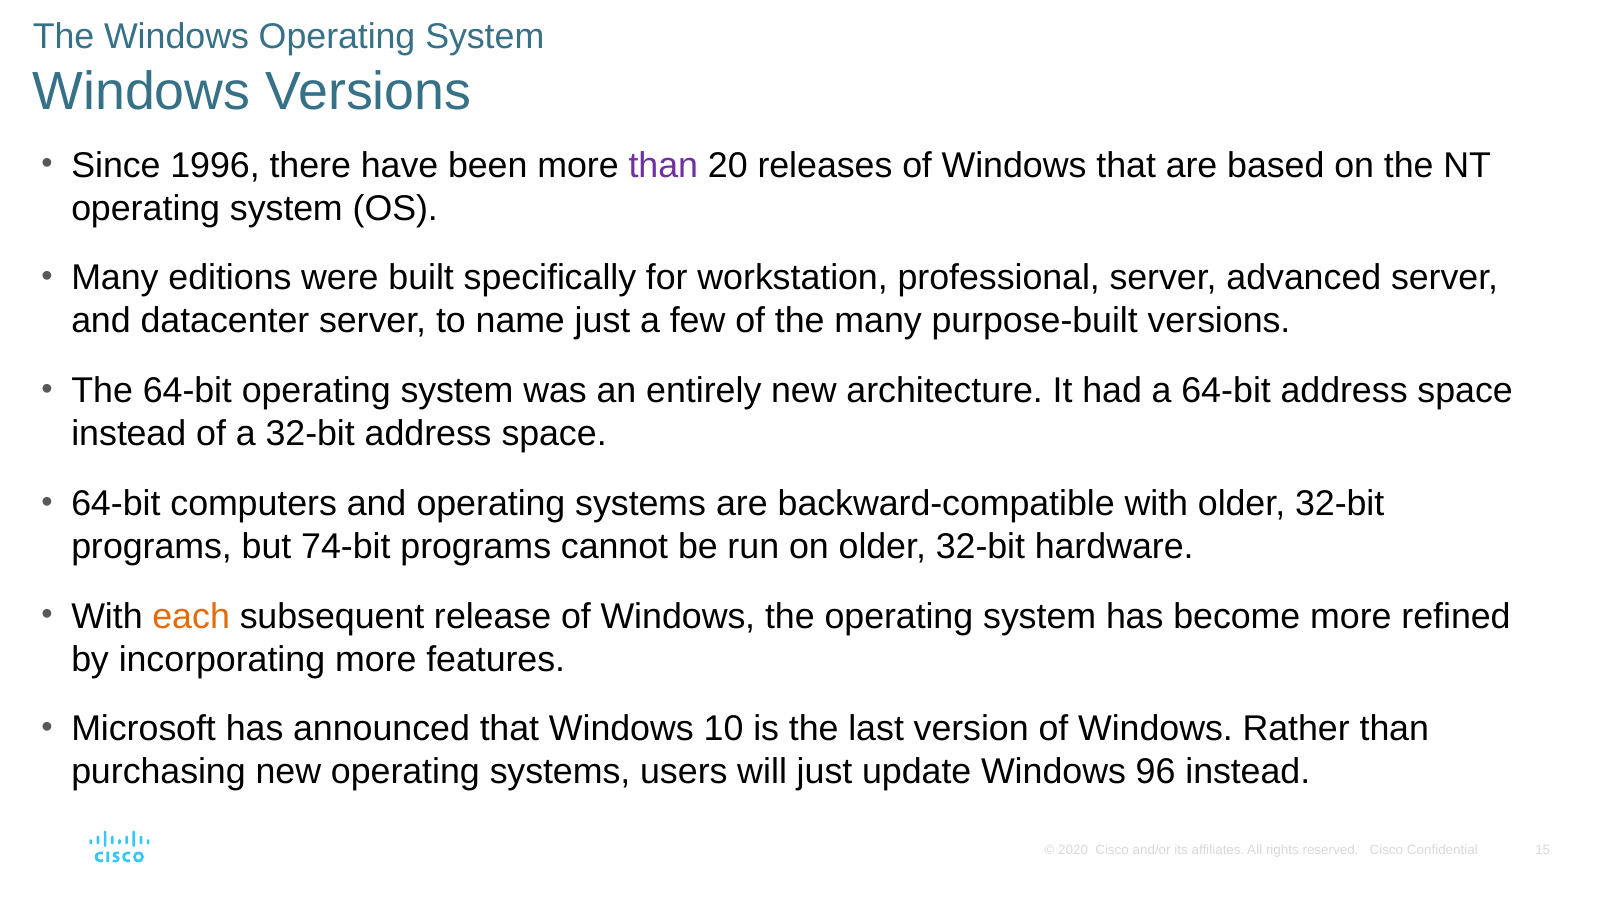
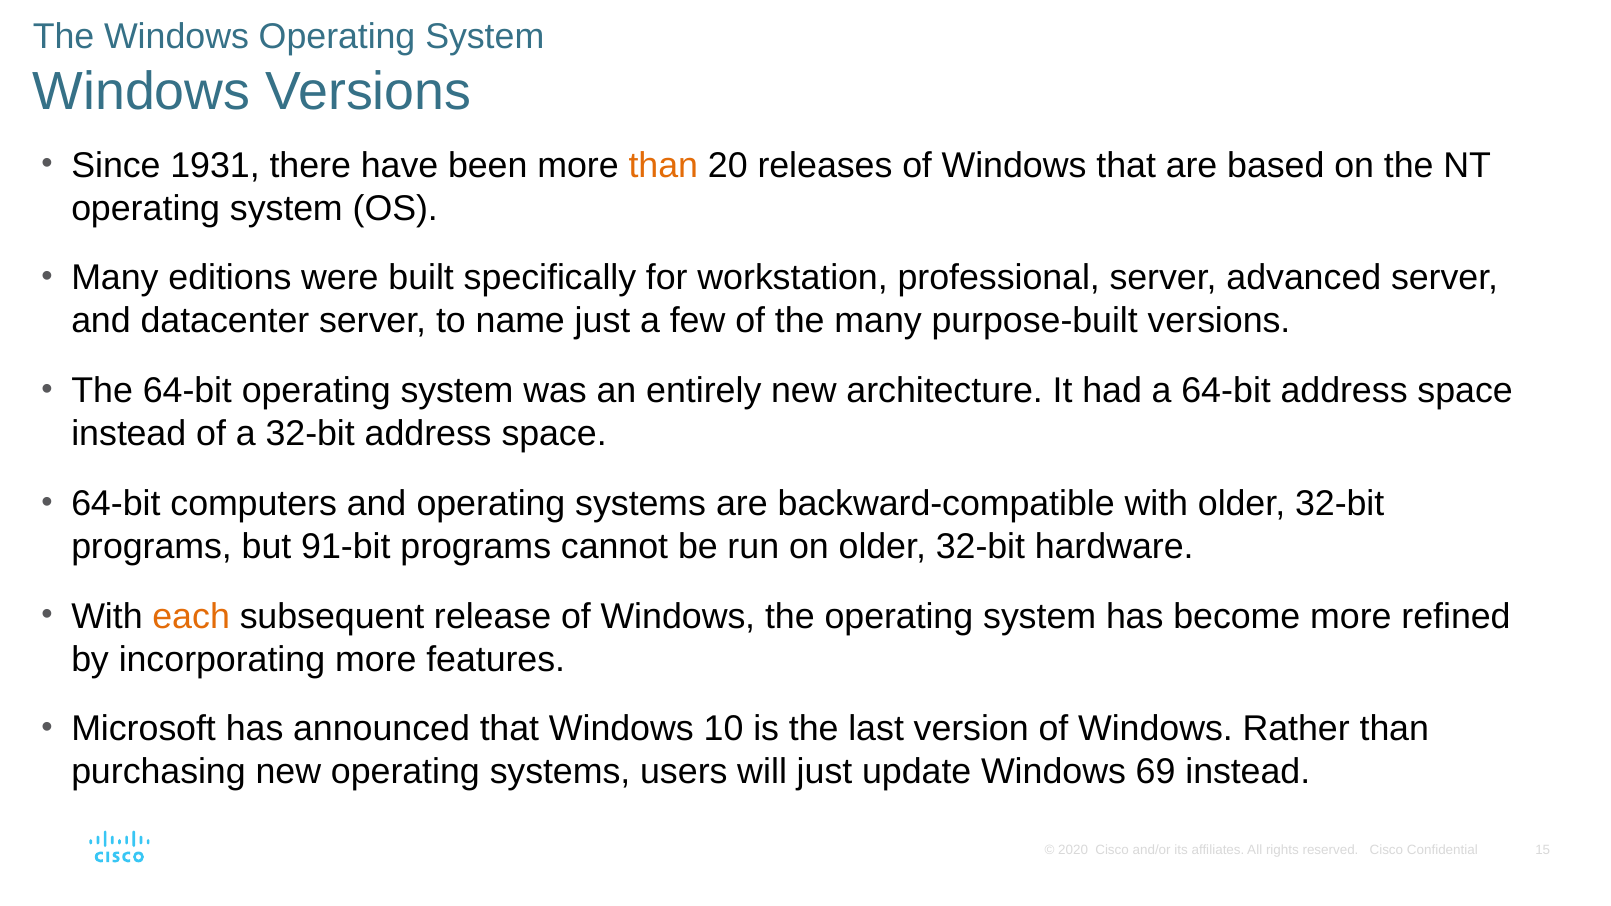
1996: 1996 -> 1931
than at (663, 165) colour: purple -> orange
74-bit: 74-bit -> 91-bit
96: 96 -> 69
